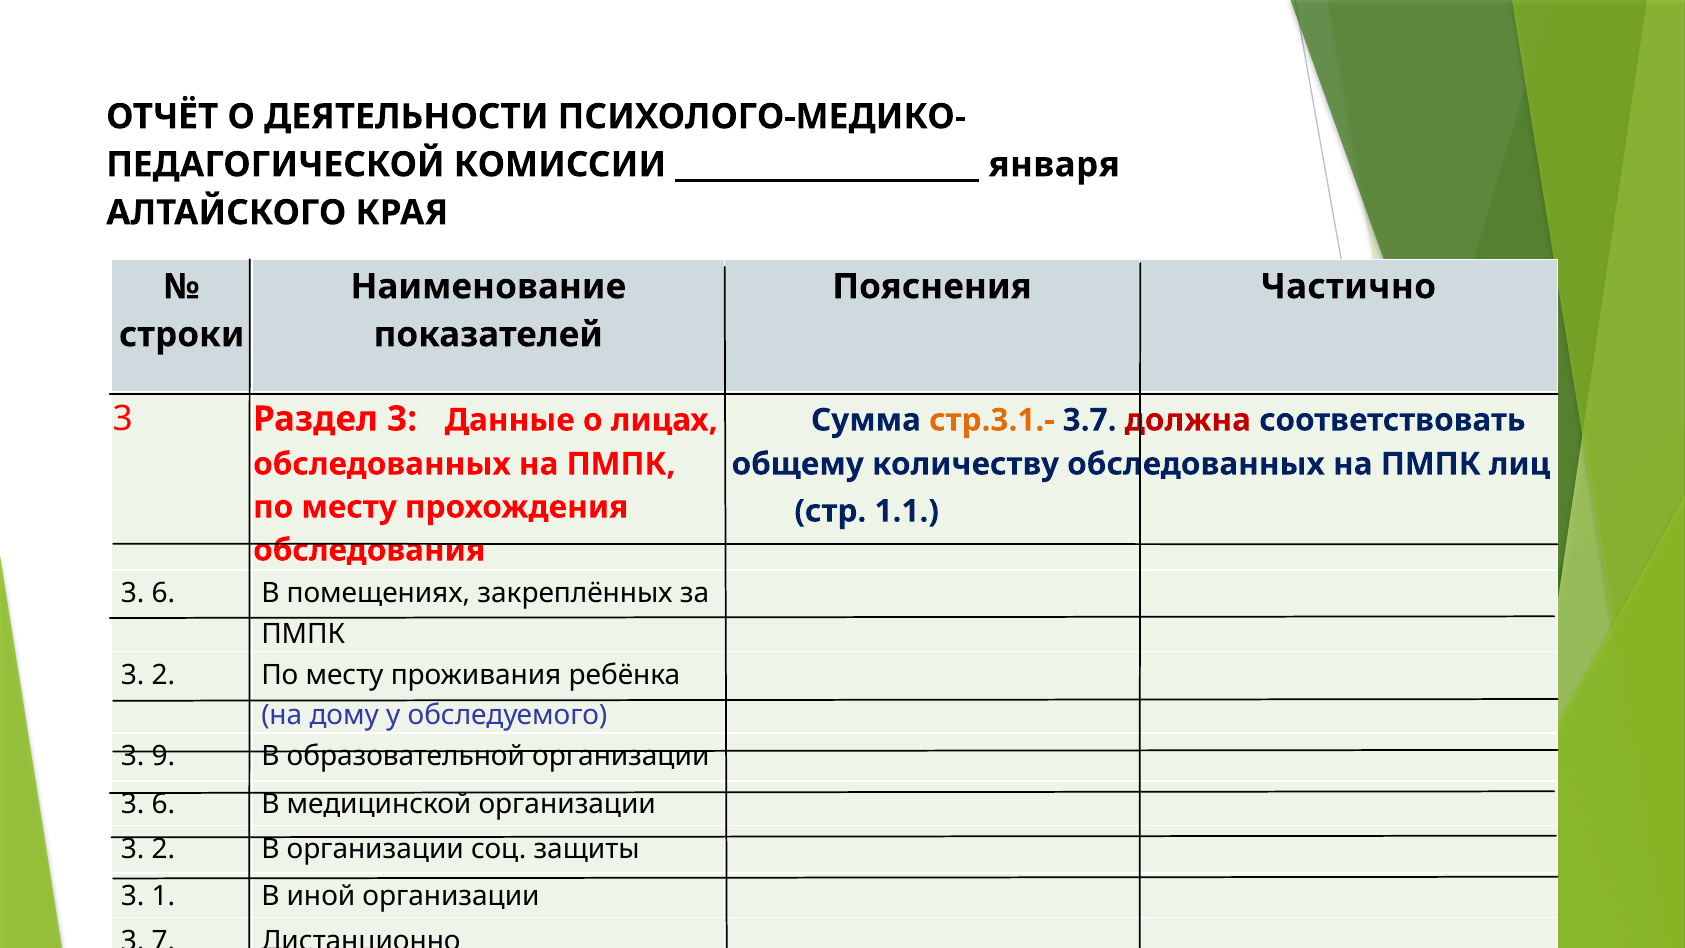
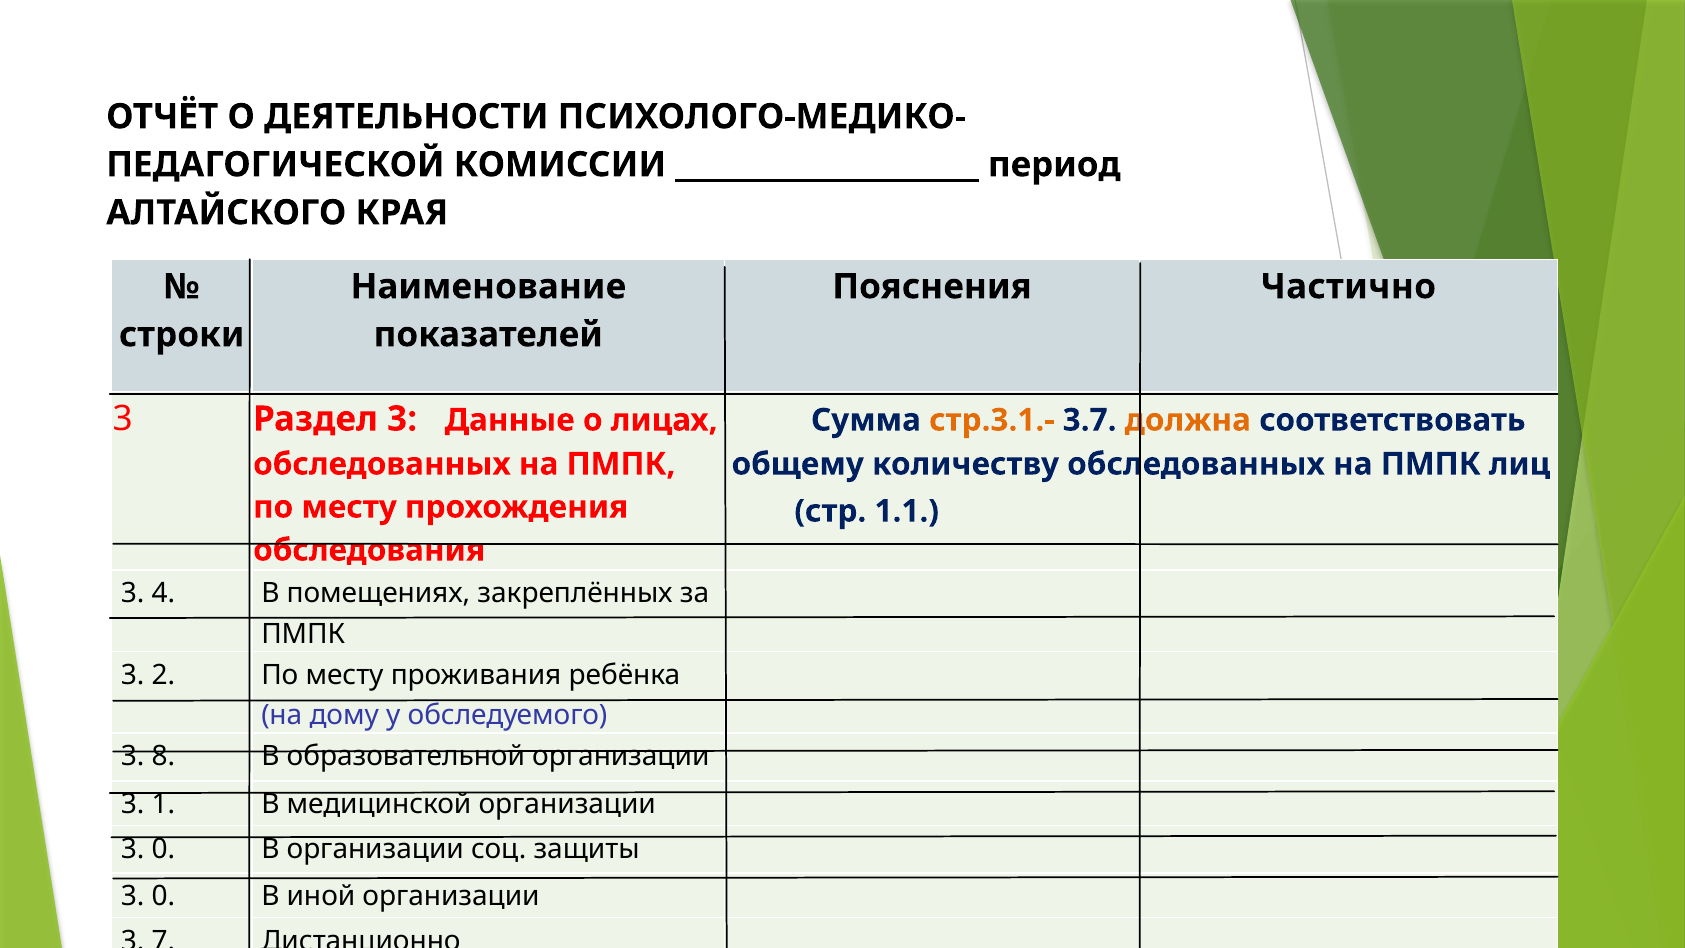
января: января -> период
должна colour: red -> orange
6 at (163, 593): 6 -> 4
9: 9 -> 8
6 at (163, 804): 6 -> 1
2 at (163, 849): 2 -> 0
1 at (163, 896): 1 -> 0
